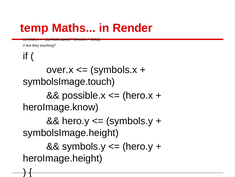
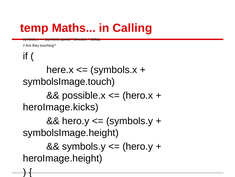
Render: Render -> Calling
over.x: over.x -> here.x
heroImage.know: heroImage.know -> heroImage.kicks
